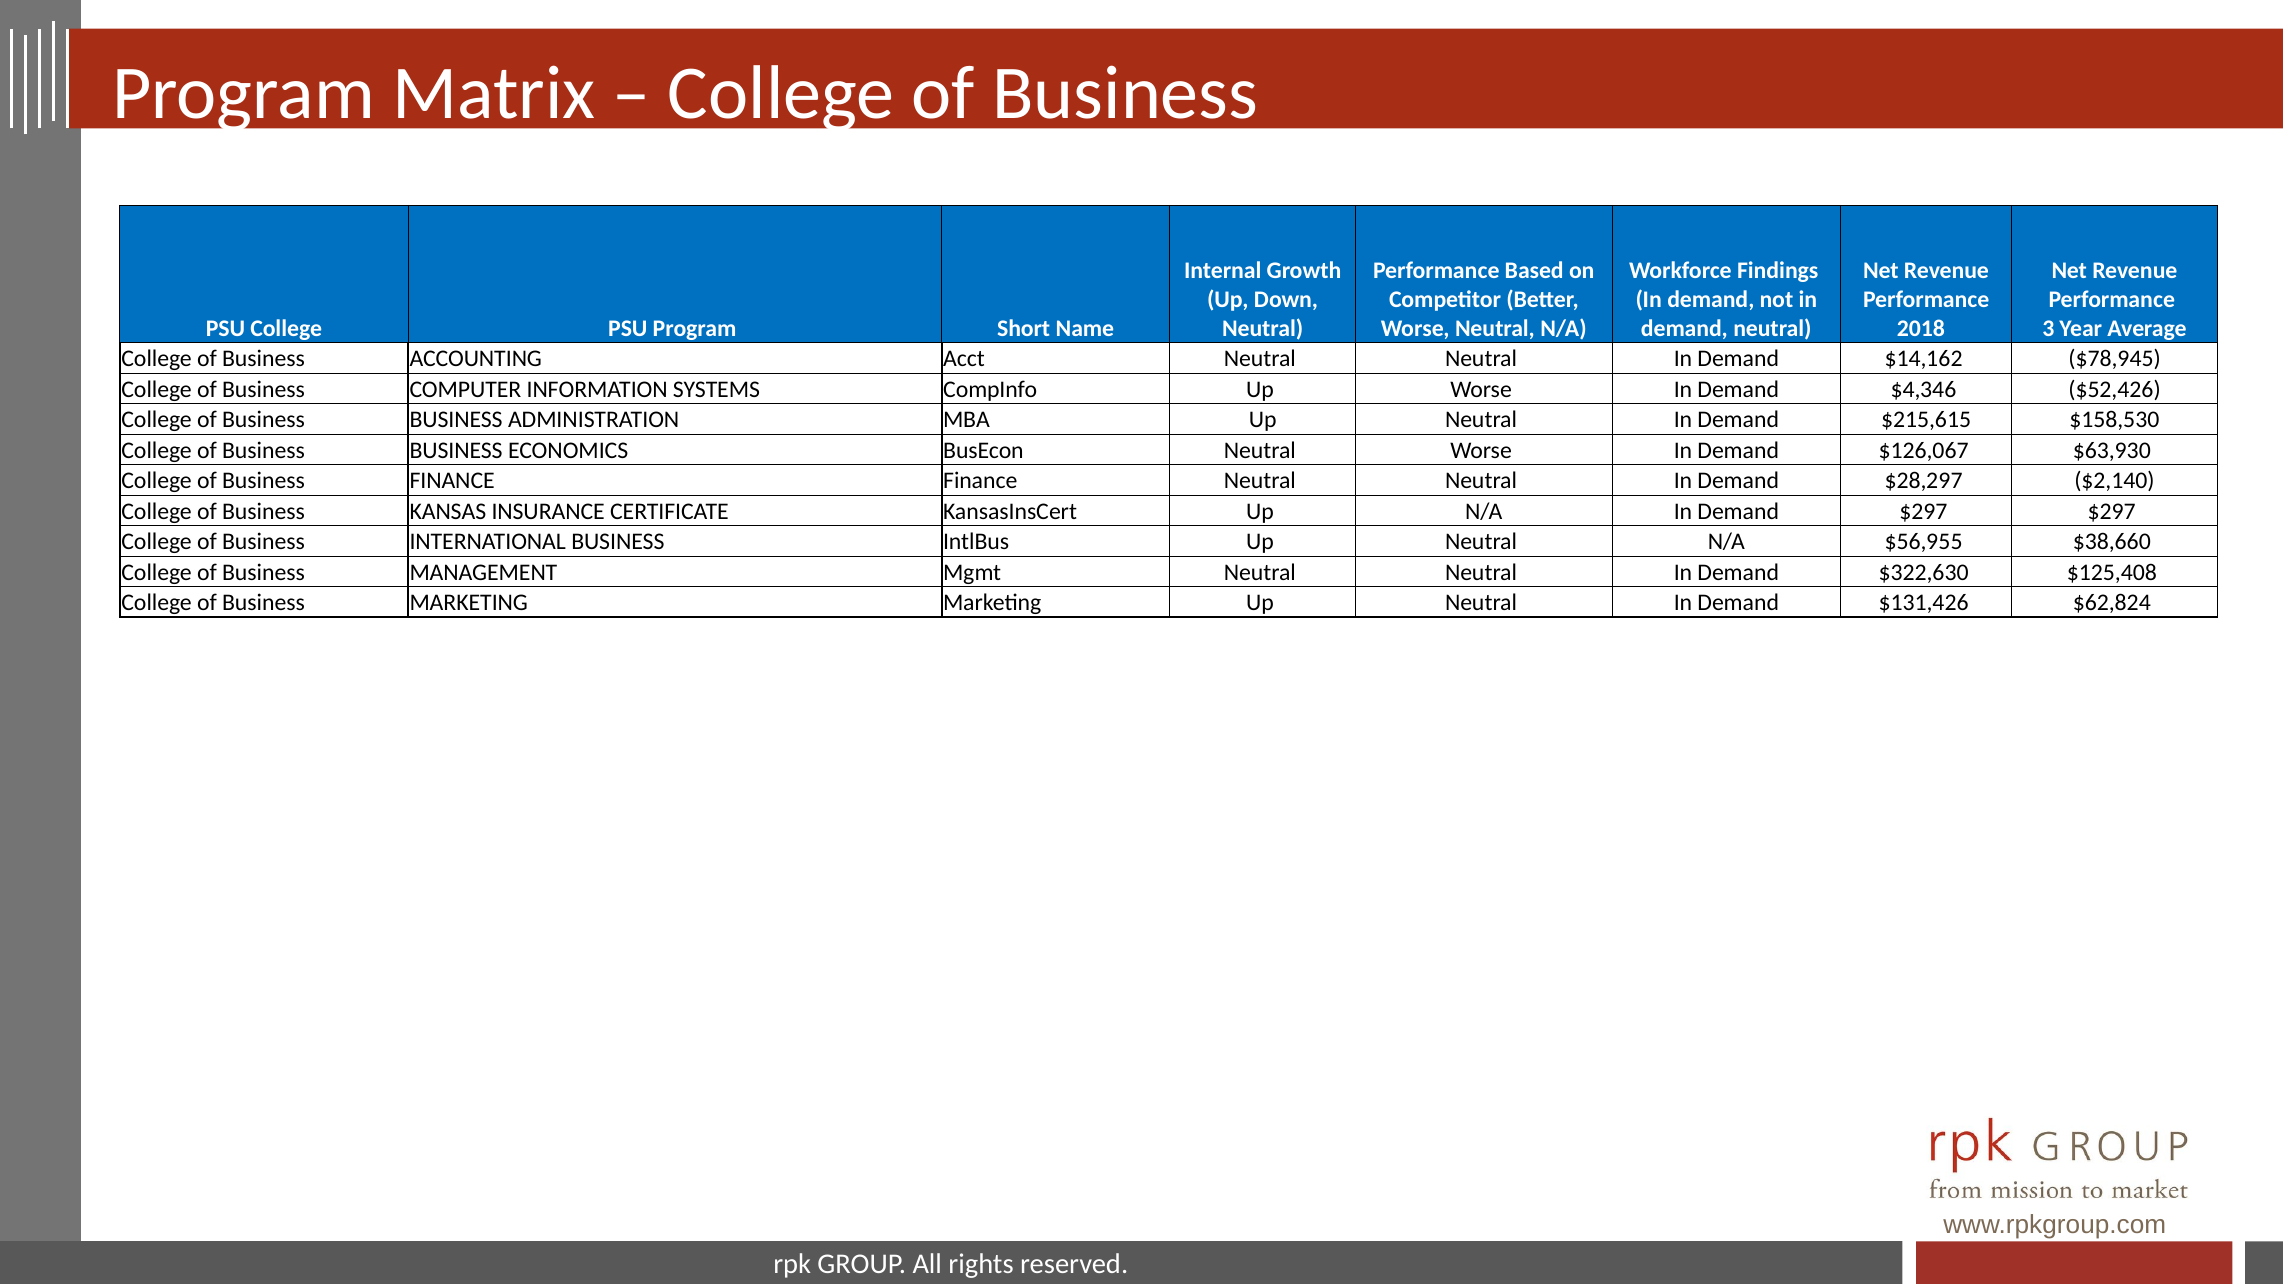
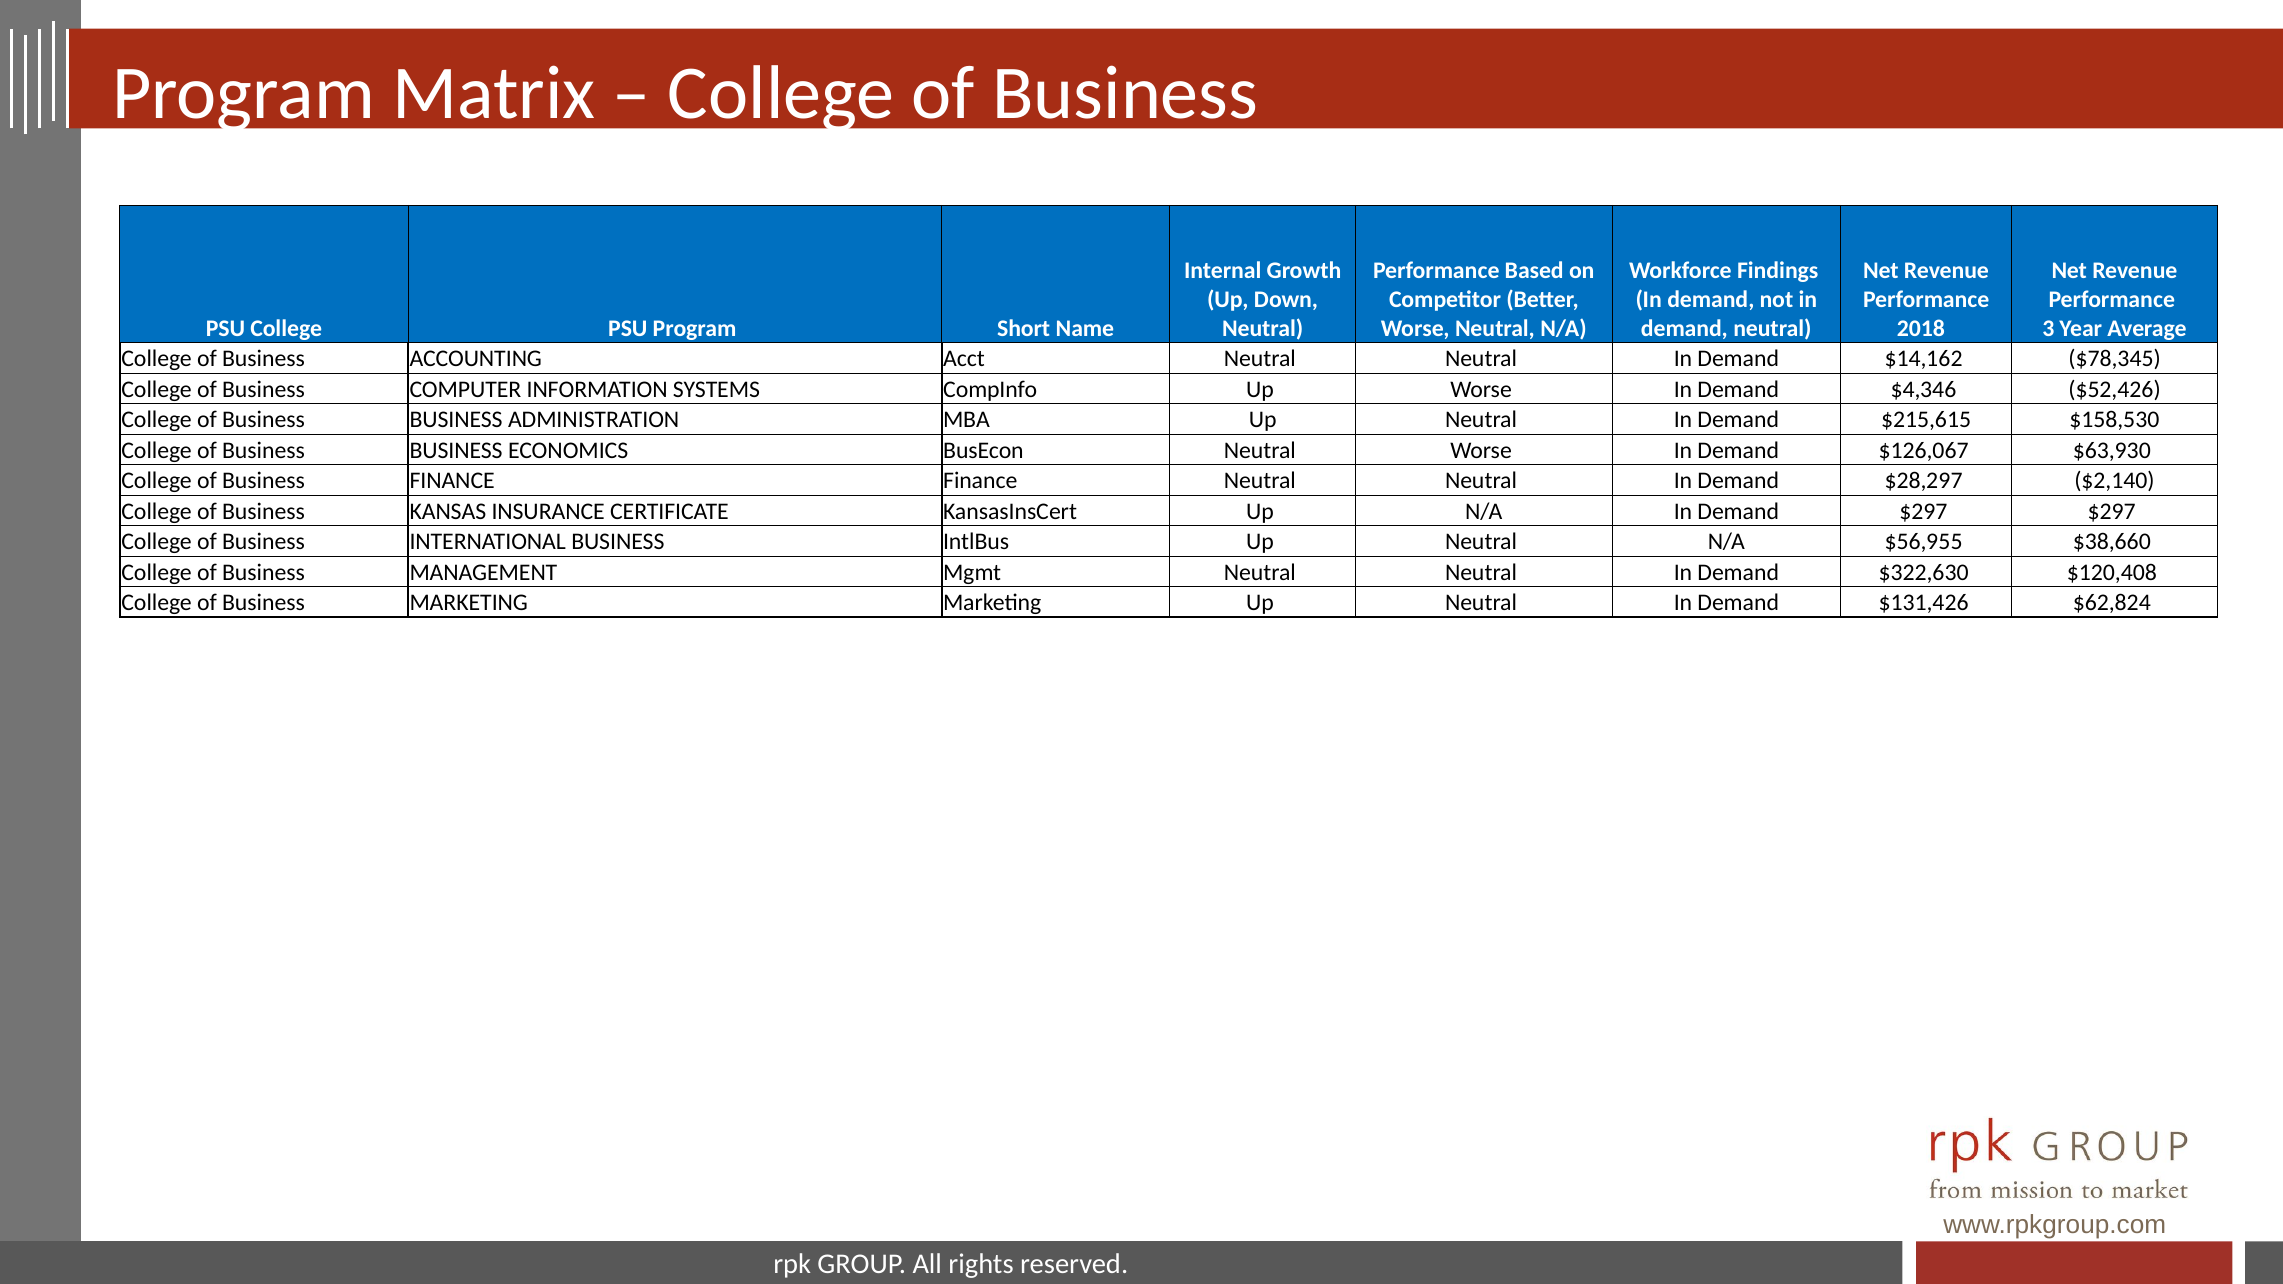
$78,945: $78,945 -> $78,345
$125,408: $125,408 -> $120,408
